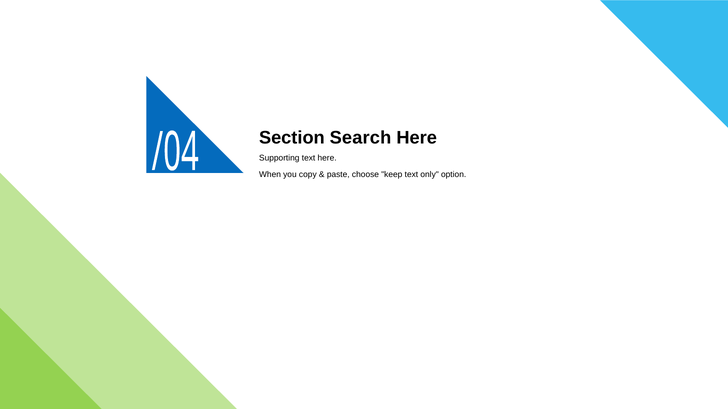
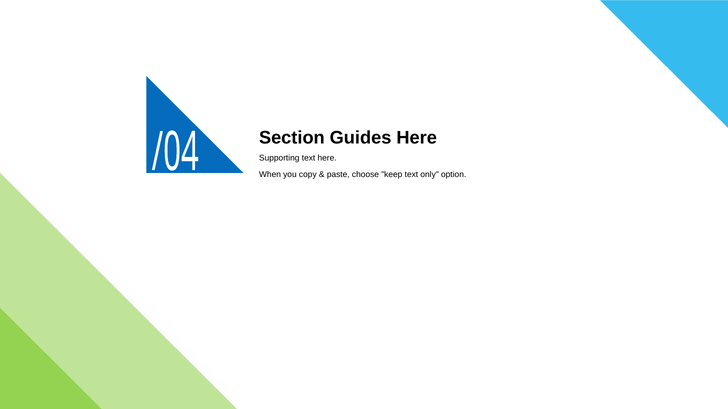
Search: Search -> Guides
